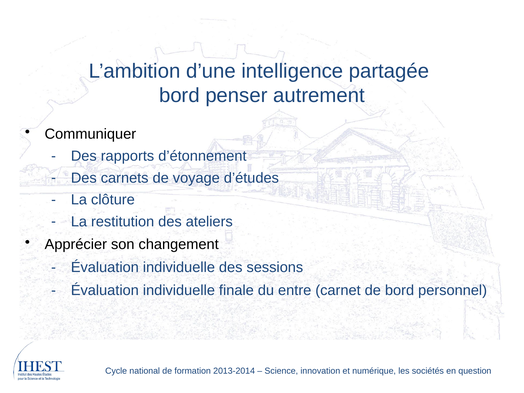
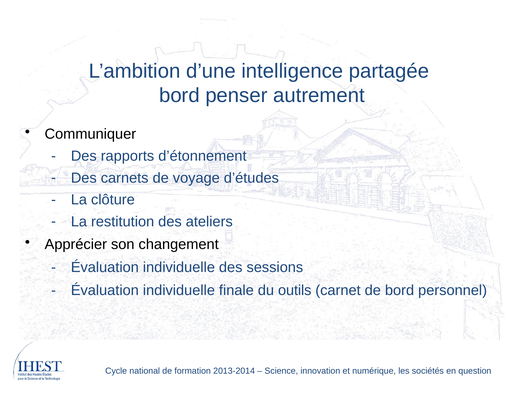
entre: entre -> outils
